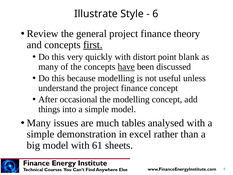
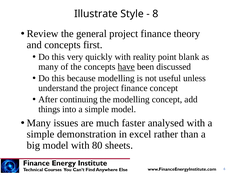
6 at (155, 14): 6 -> 8
first underline: present -> none
distort: distort -> reality
occasional: occasional -> continuing
tables: tables -> faster
61: 61 -> 80
